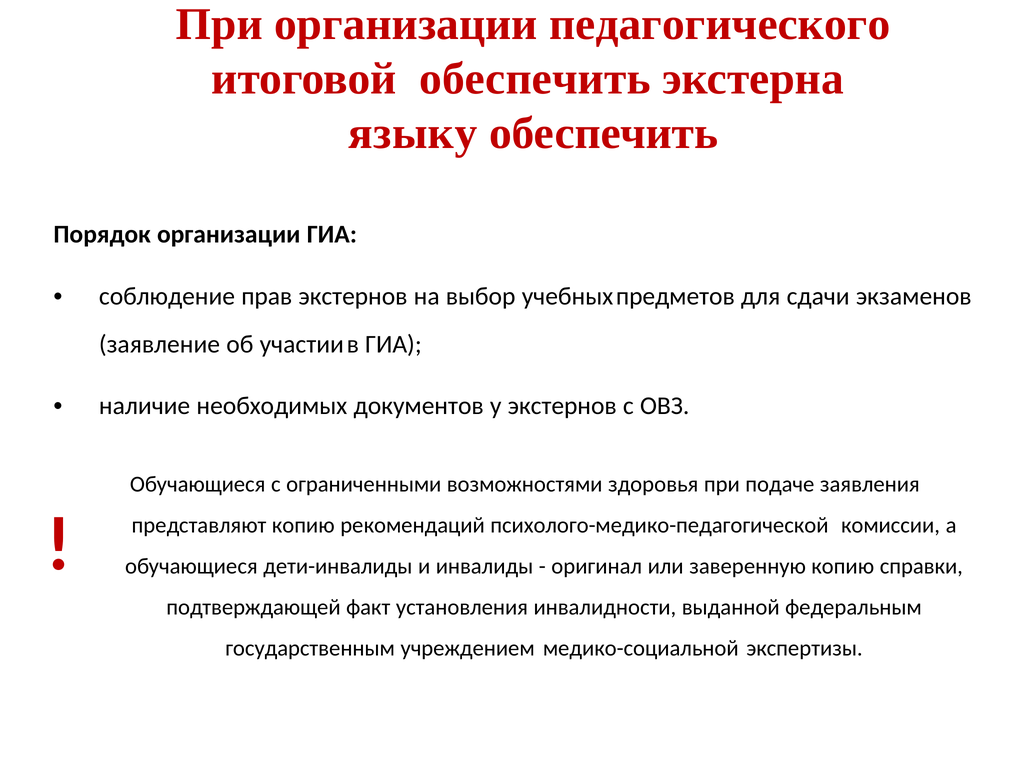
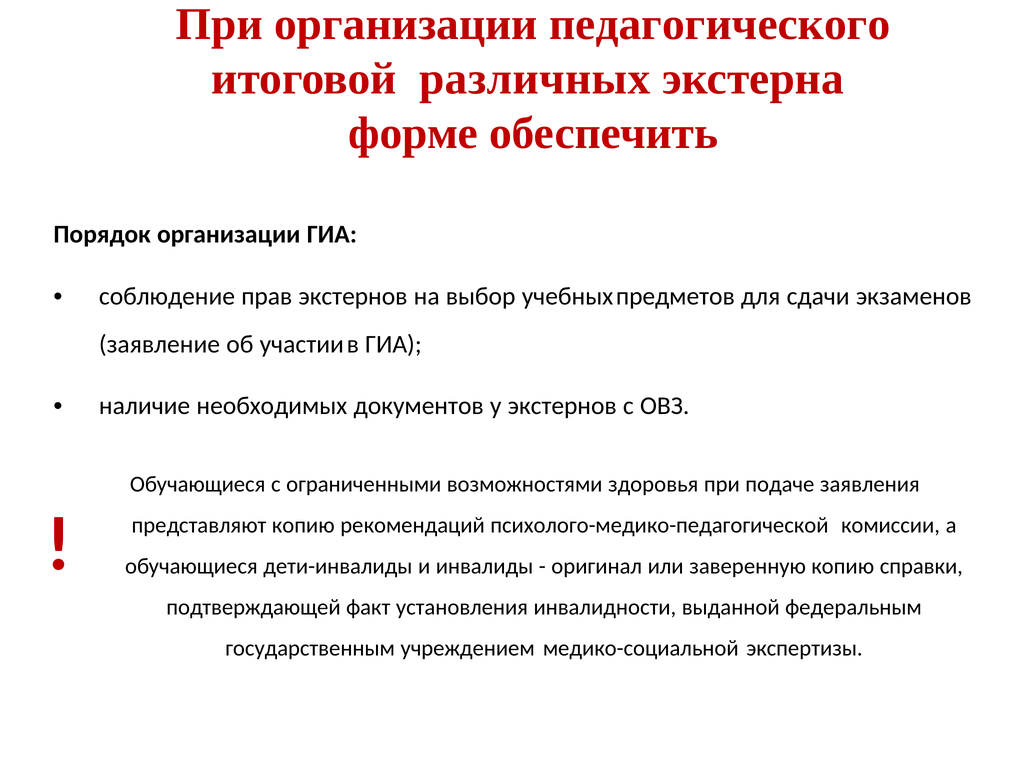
итоговой обеспечить: обеспечить -> различных
языку: языку -> форме
